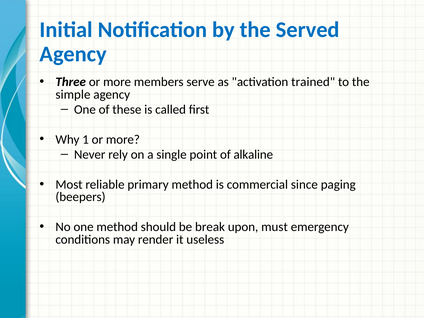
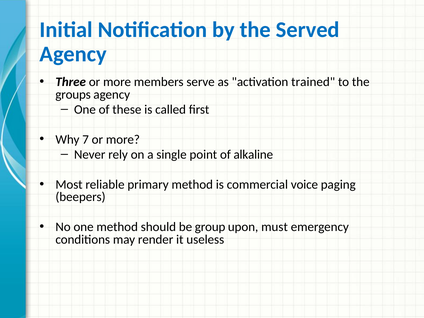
simple: simple -> groups
1: 1 -> 7
since: since -> voice
break: break -> group
